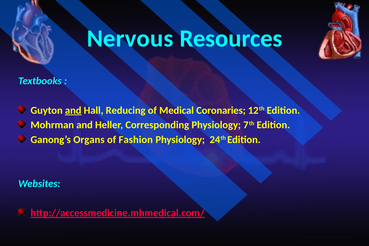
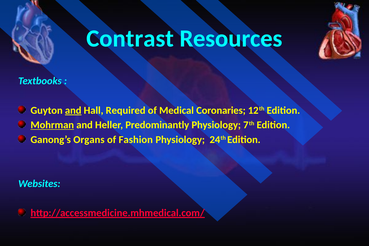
Nervous: Nervous -> Contrast
Reducing: Reducing -> Required
Mohrman underline: none -> present
Corresponding: Corresponding -> Predominantly
